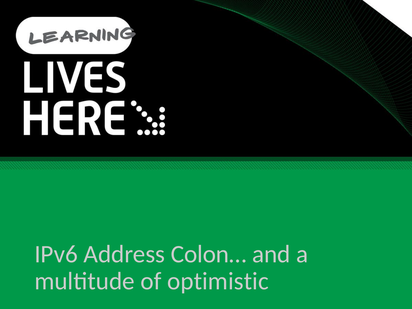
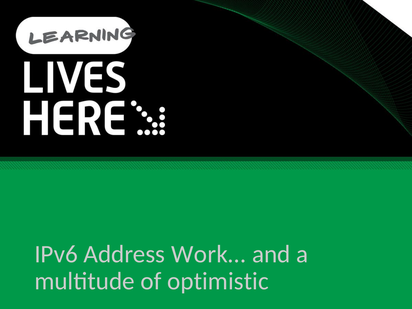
Colon…: Colon… -> Work…
